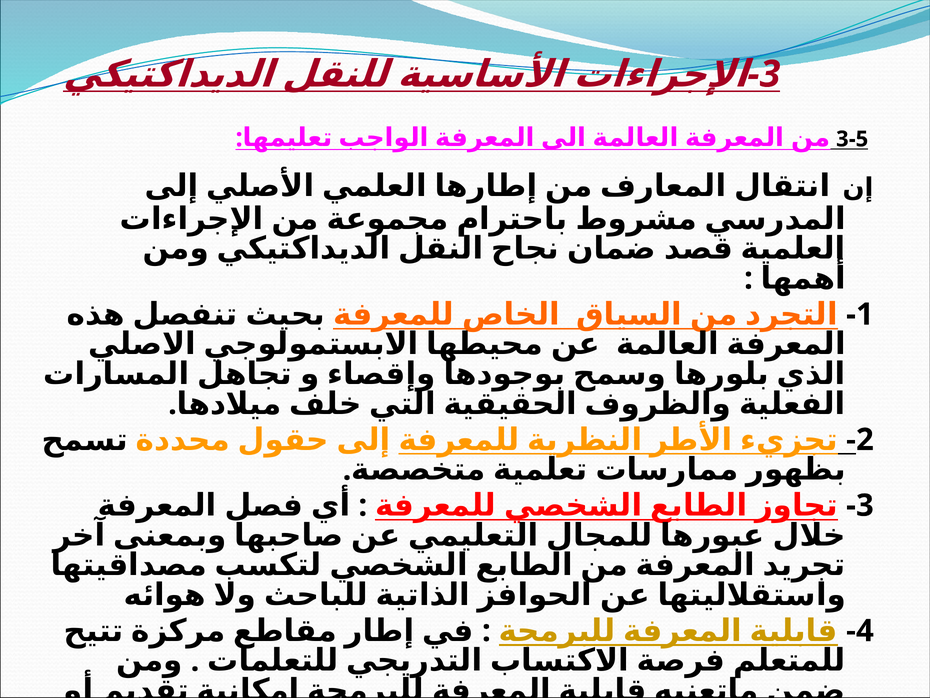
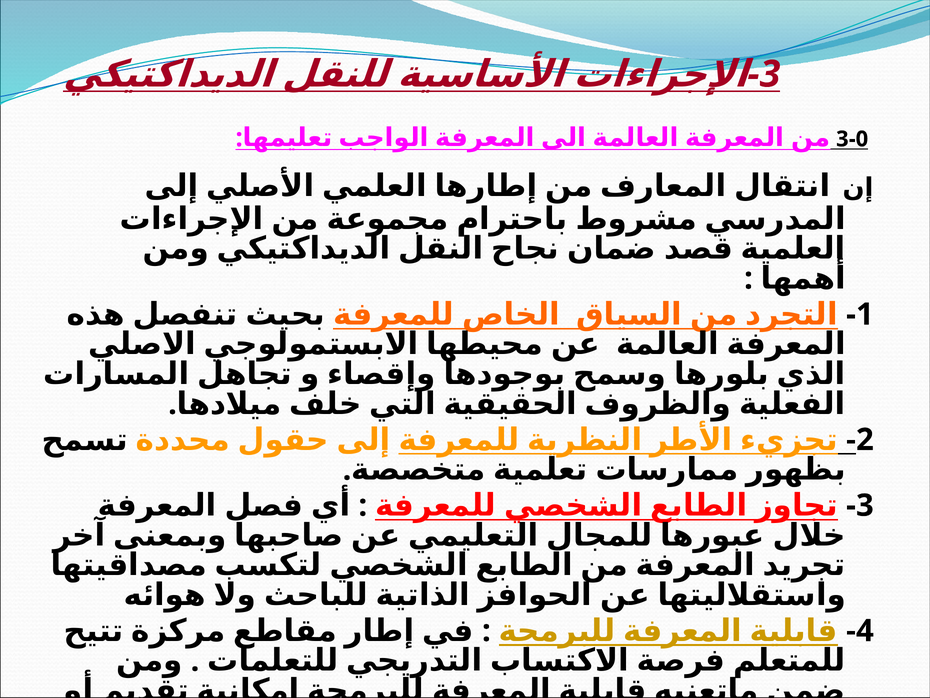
3-5: 3-5 -> 3-0
